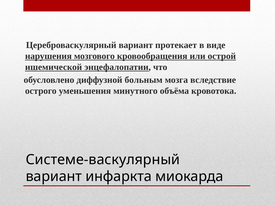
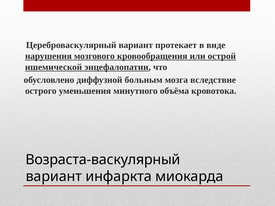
Системе-васкулярный: Системе-васкулярный -> Возраста-васкулярный
